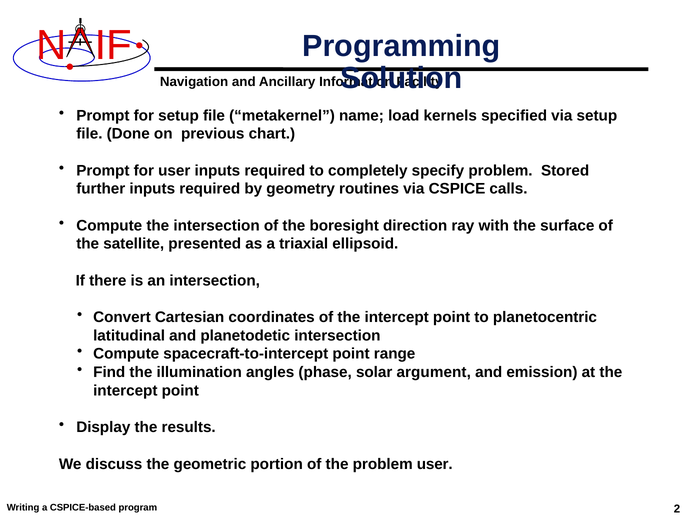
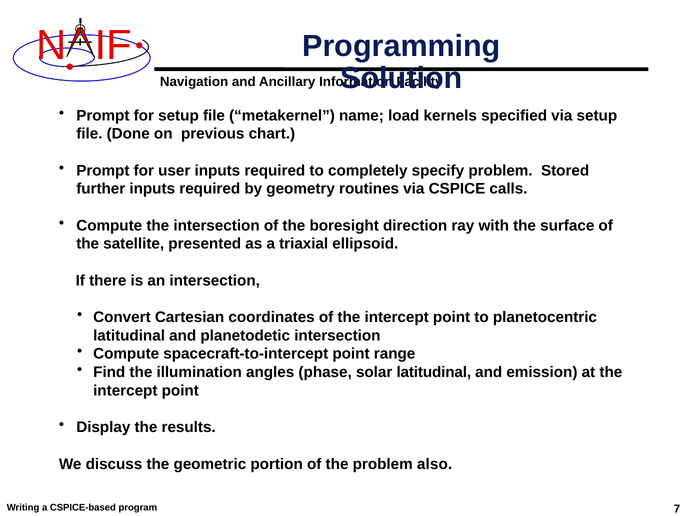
solar argument: argument -> latitudinal
problem user: user -> also
2: 2 -> 7
